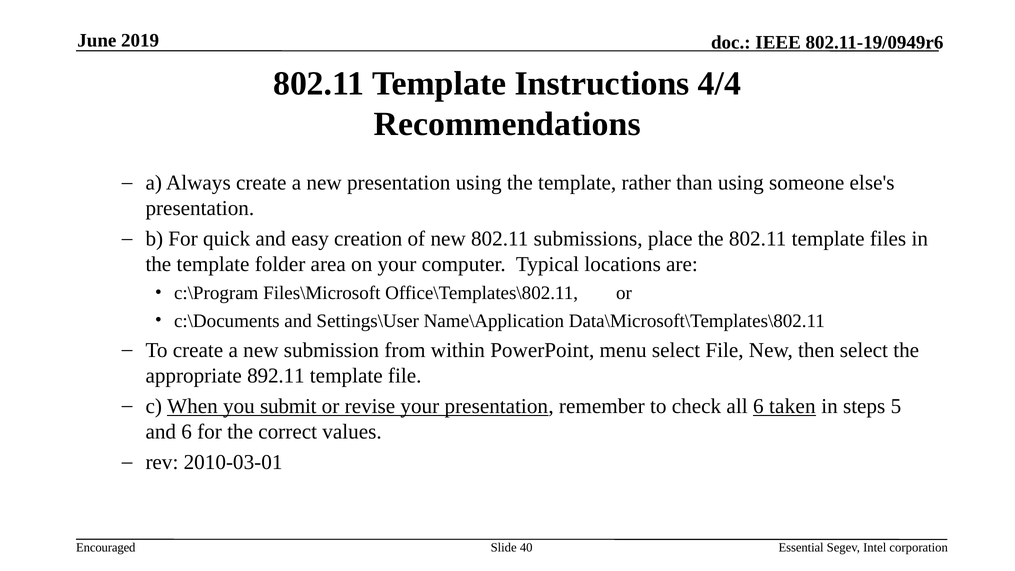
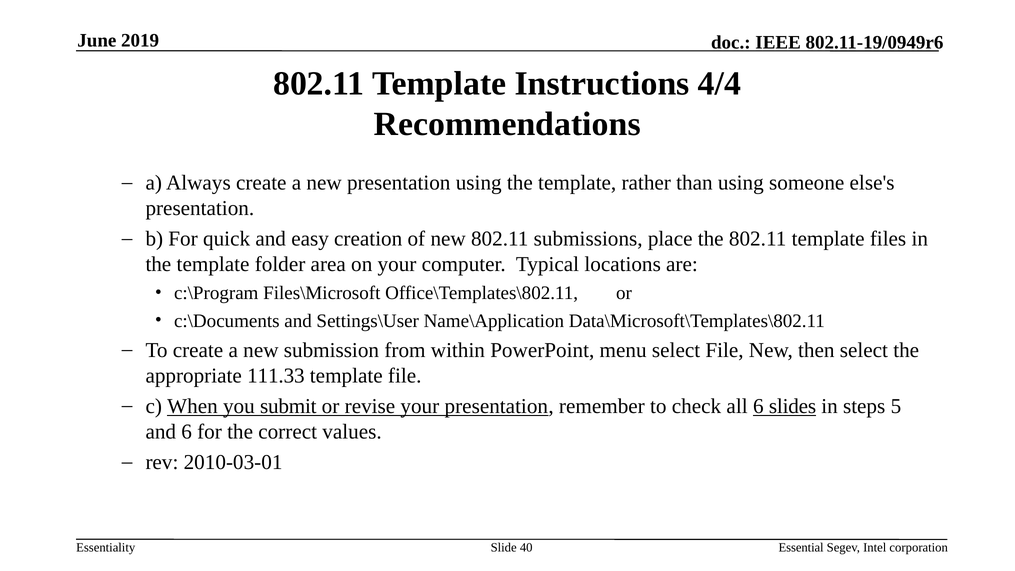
892.11: 892.11 -> 111.33
taken: taken -> slides
Encouraged: Encouraged -> Essentiality
